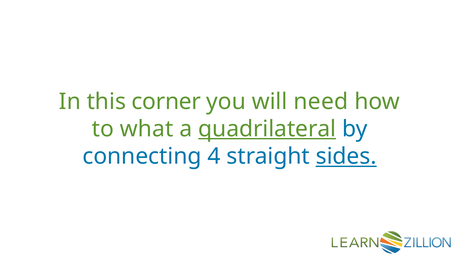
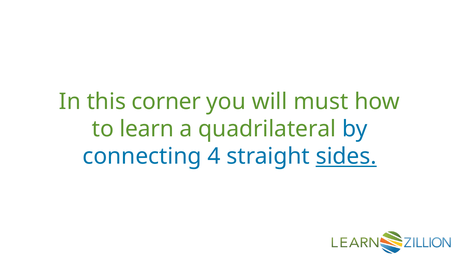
need: need -> must
what: what -> learn
quadrilateral underline: present -> none
